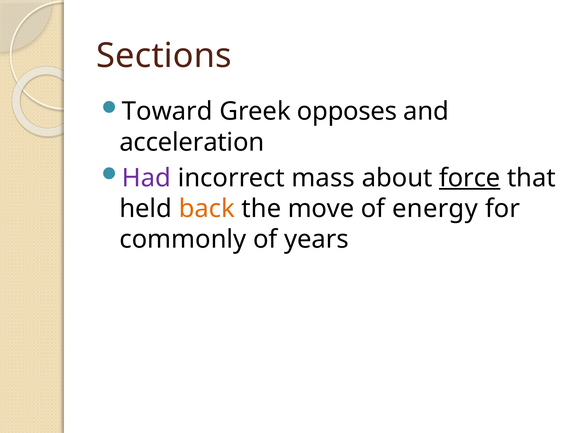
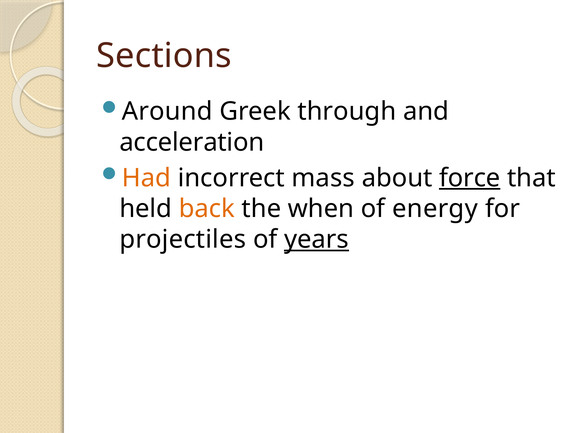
Toward: Toward -> Around
opposes: opposes -> through
Had colour: purple -> orange
move: move -> when
commonly: commonly -> projectiles
years underline: none -> present
